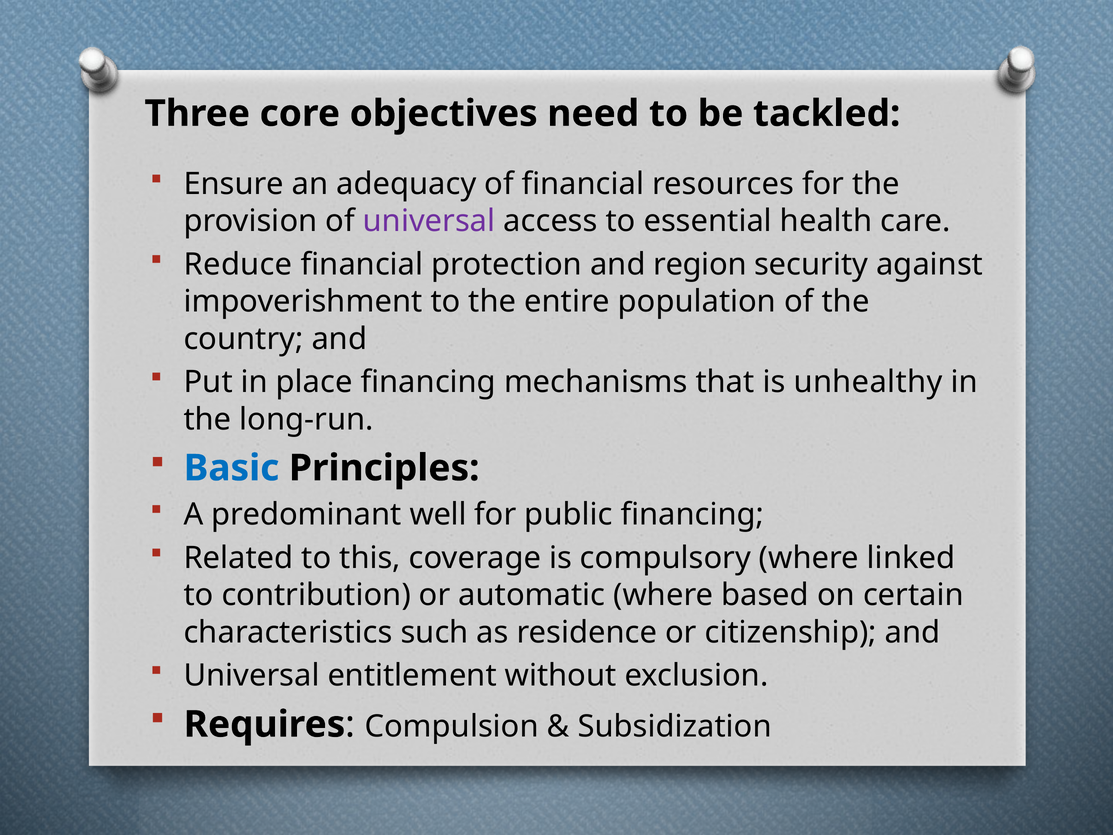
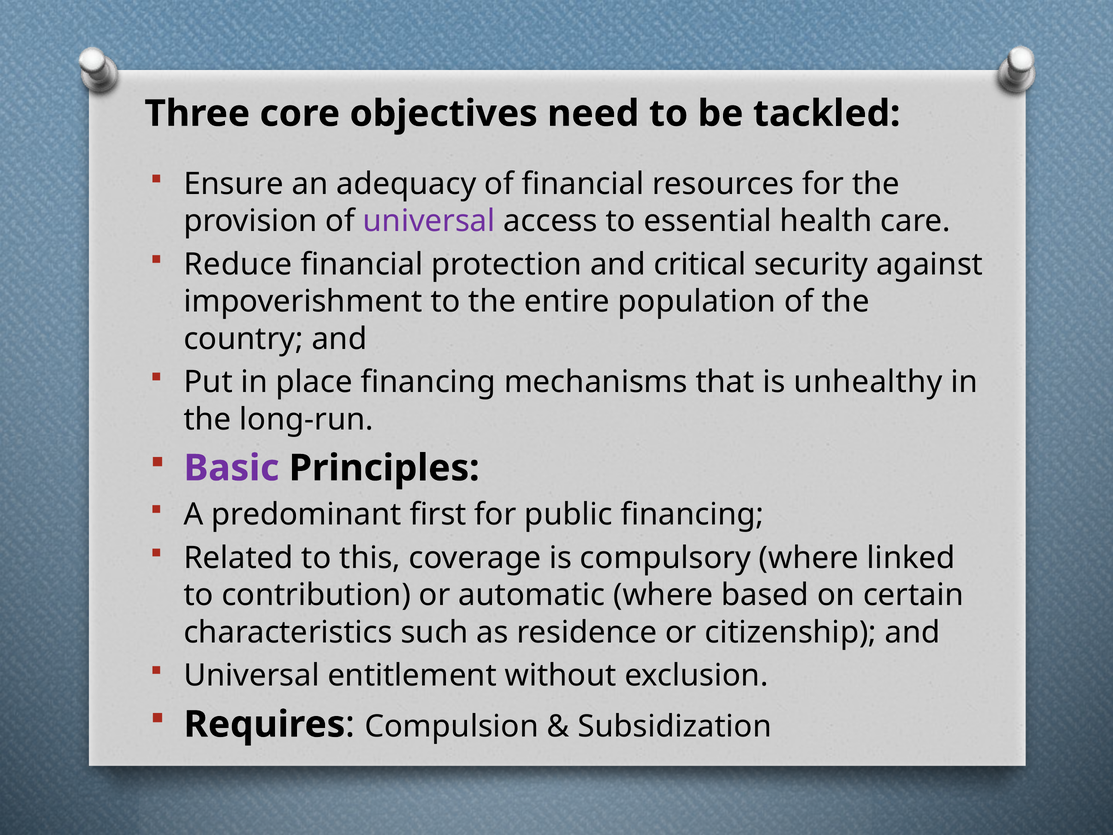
region: region -> critical
Basic colour: blue -> purple
well: well -> first
